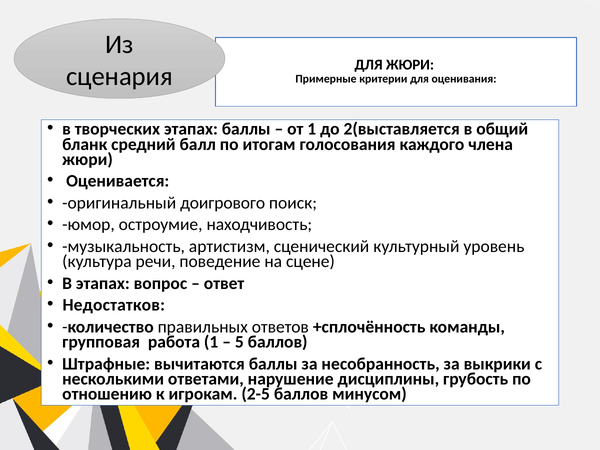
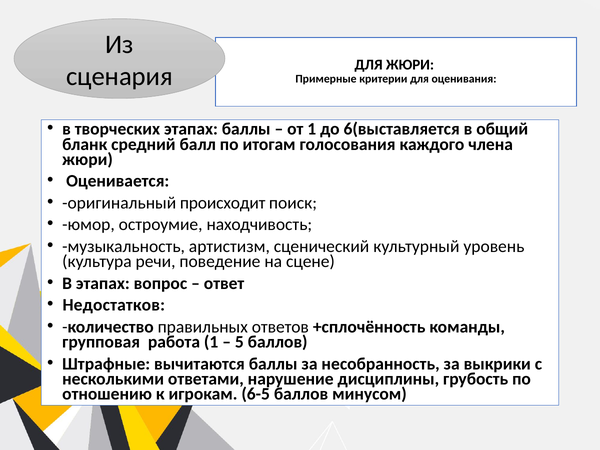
2(выставляется: 2(выставляется -> 6(выставляется
доигрового: доигрового -> происходит
2-5: 2-5 -> 6-5
